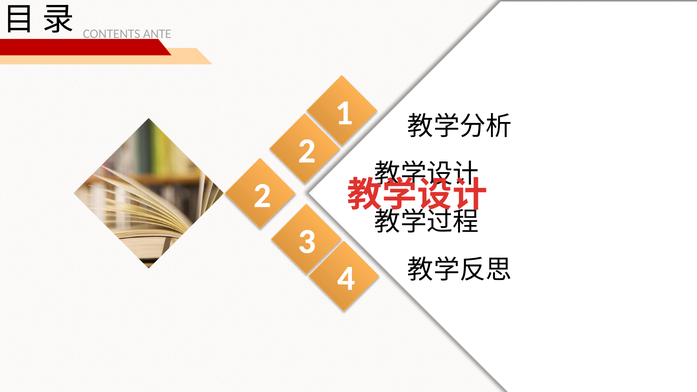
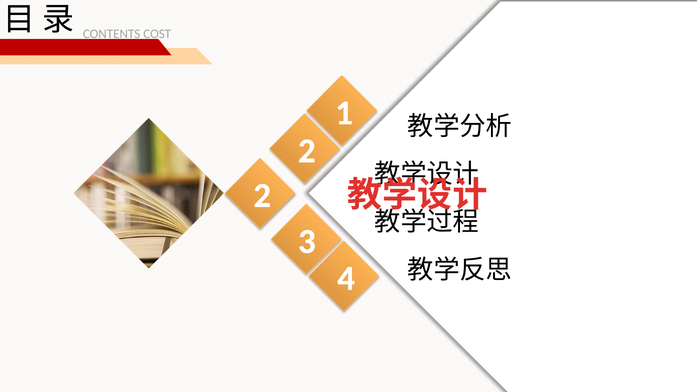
ANTE: ANTE -> COST
